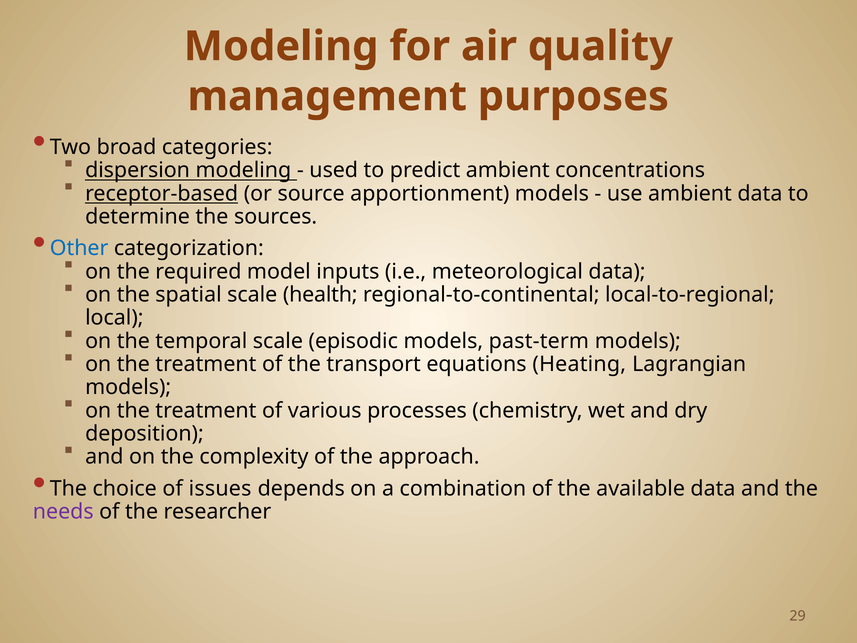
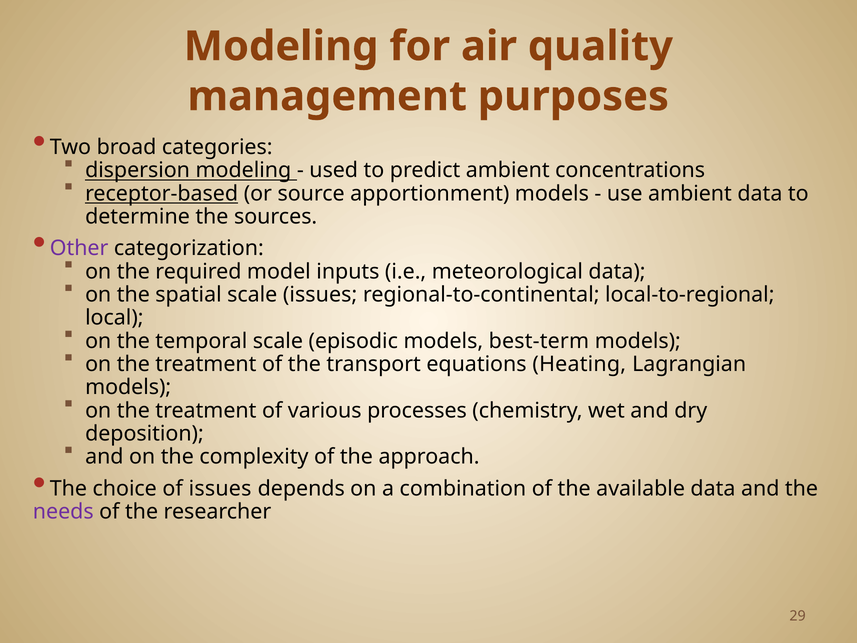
Other colour: blue -> purple
scale health: health -> issues
past-term: past-term -> best-term
